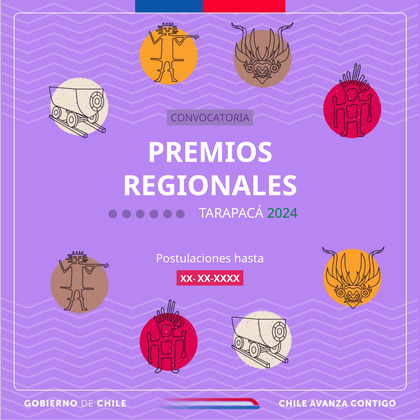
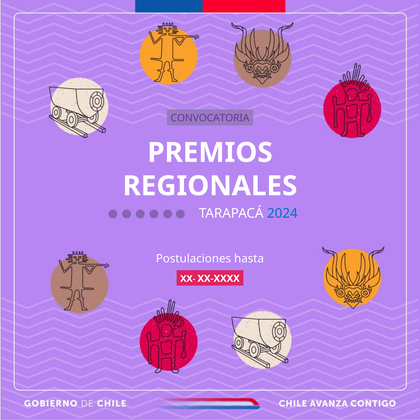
2024 colour: green -> blue
